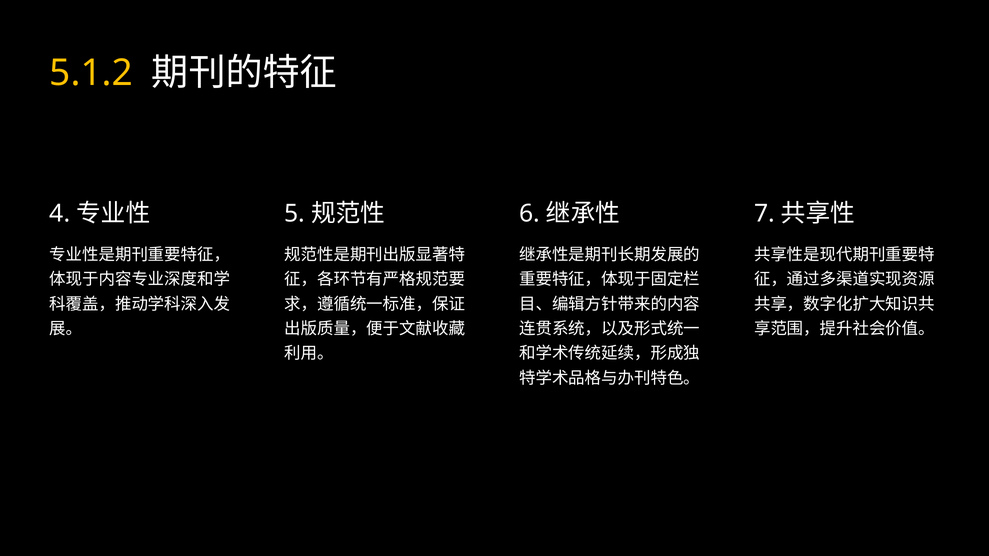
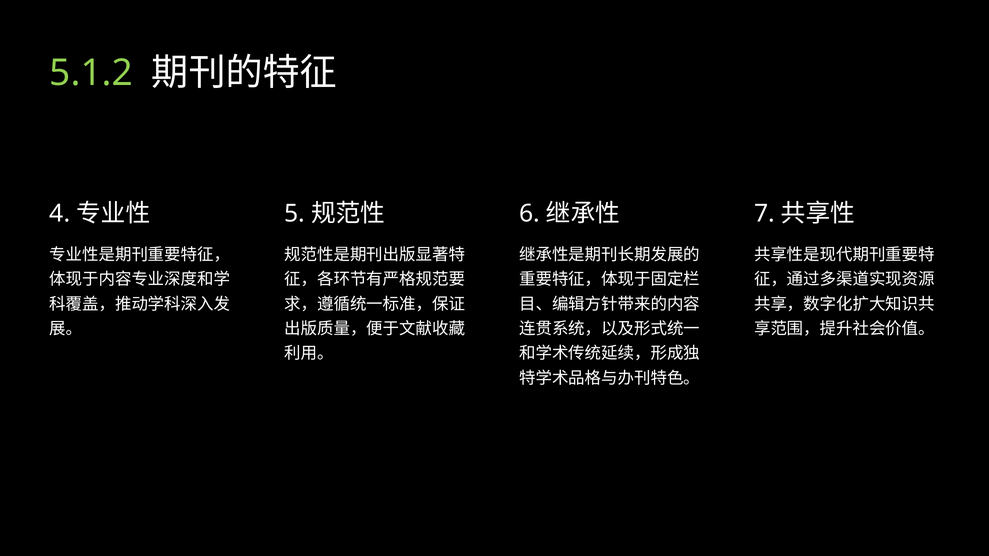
5.1.2 colour: yellow -> light green
